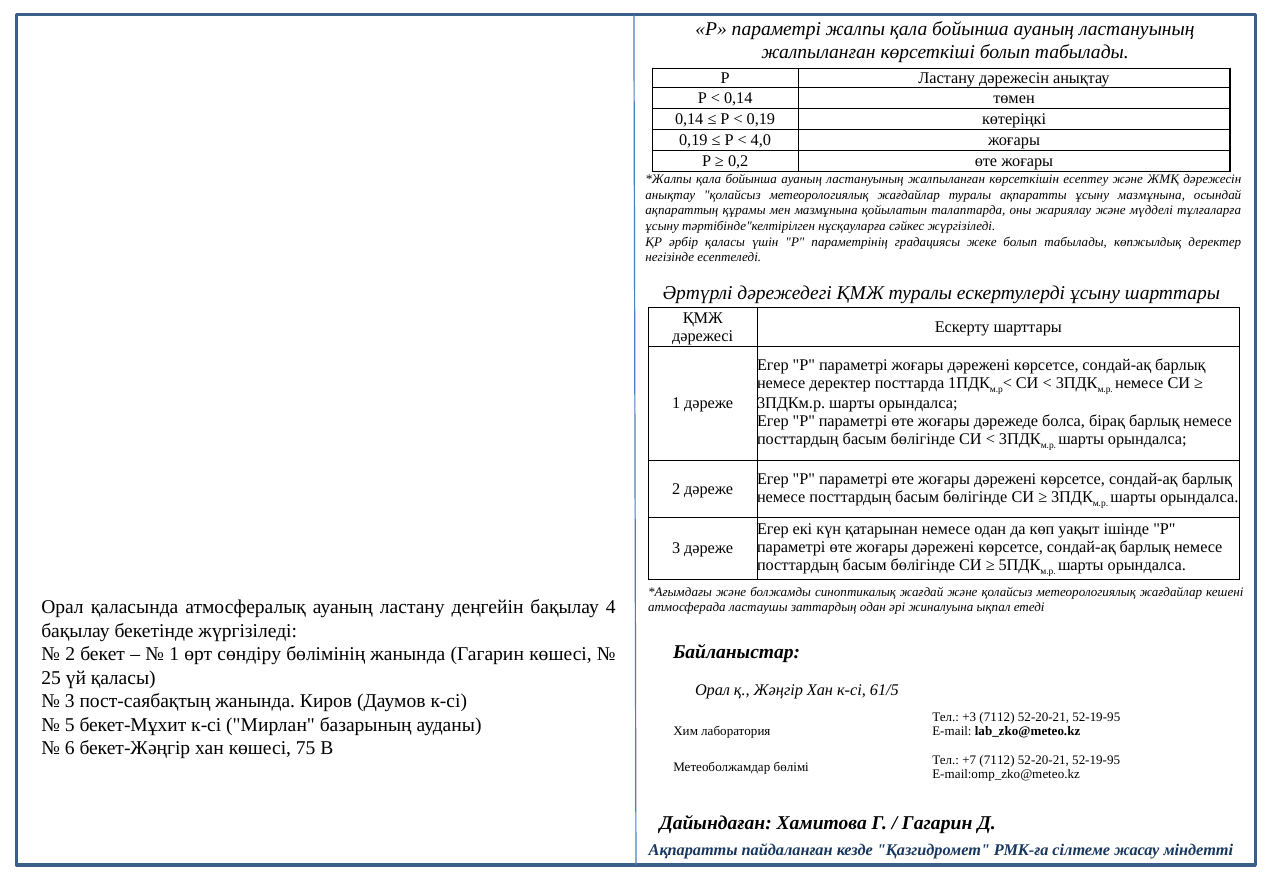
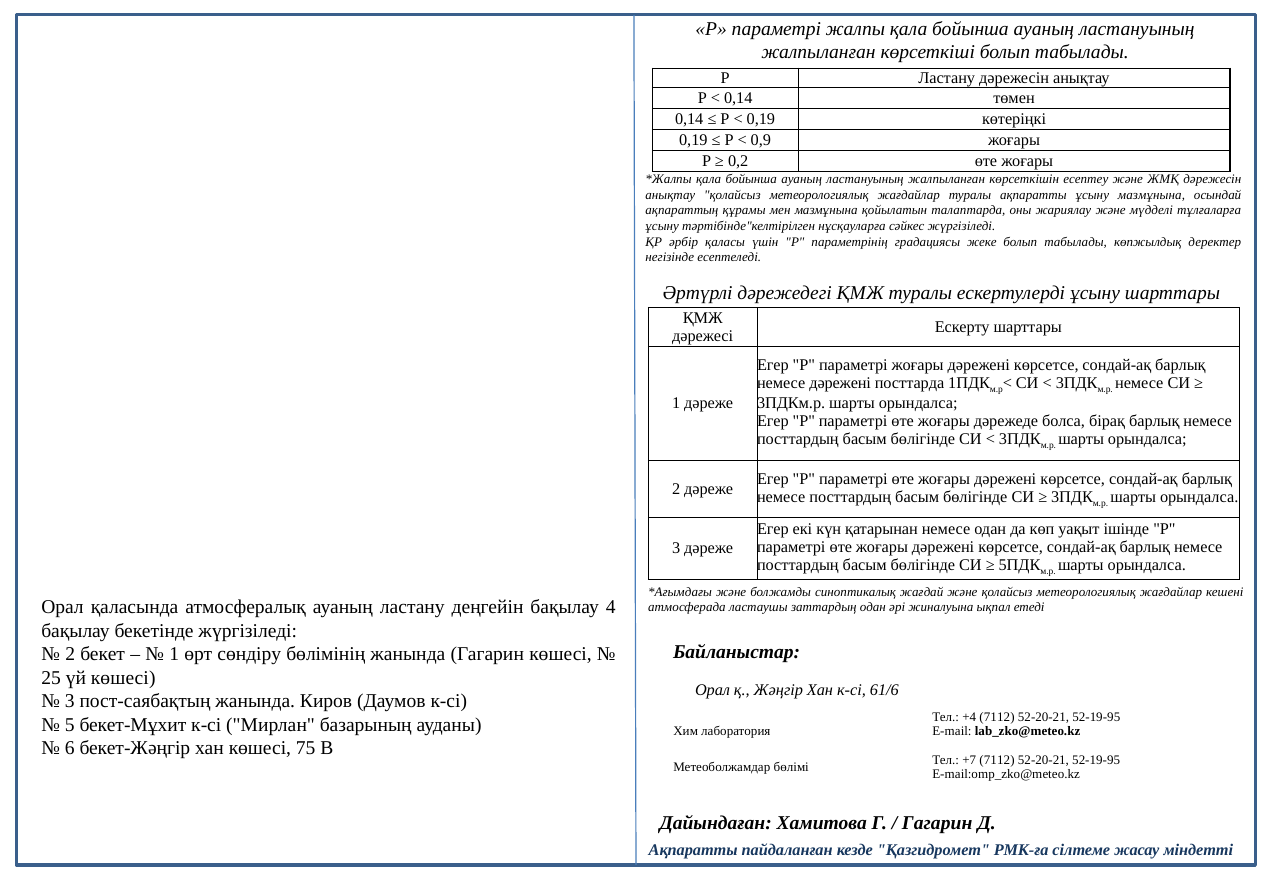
4,0: 4,0 -> 0,9
немесе деректер: деректер -> дәрежені
үй қаласы: қаласы -> көшесі
61/5: 61/5 -> 61/6
+3: +3 -> +4
